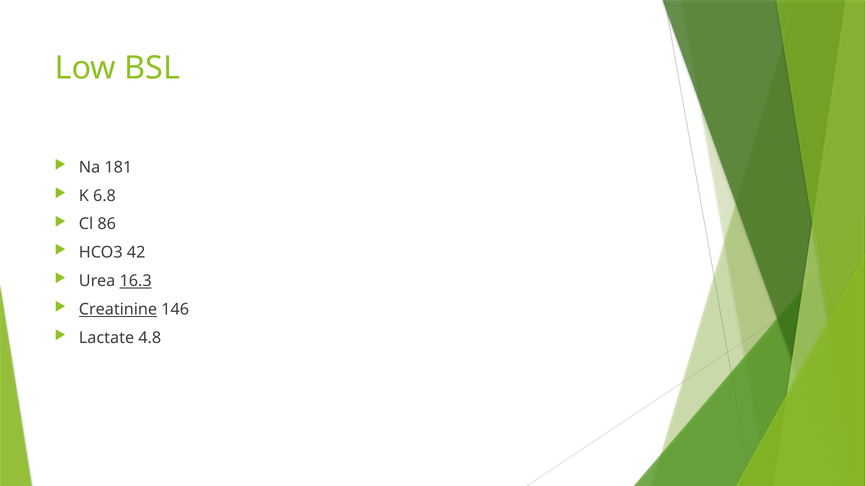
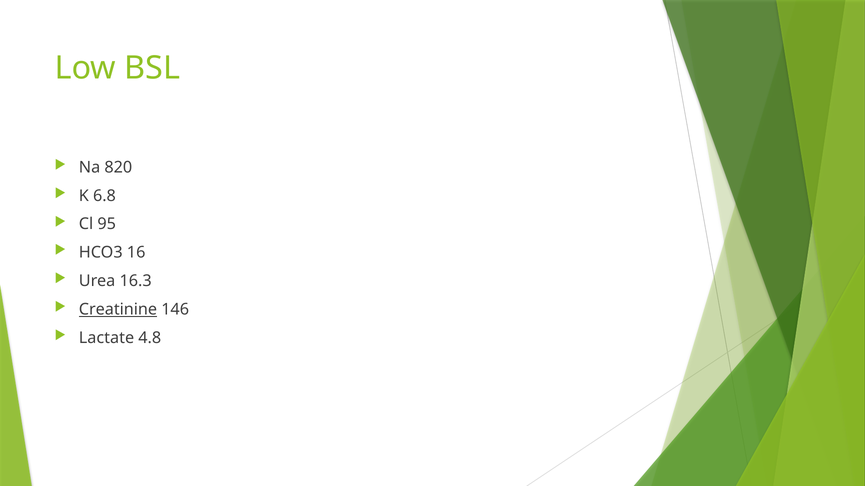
181: 181 -> 820
86: 86 -> 95
42: 42 -> 16
16.3 underline: present -> none
